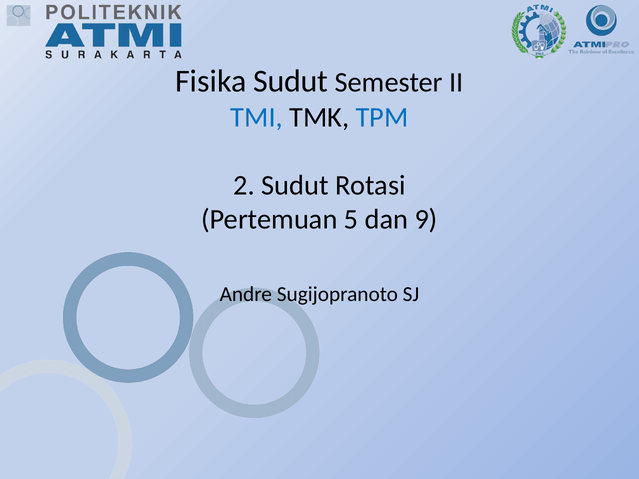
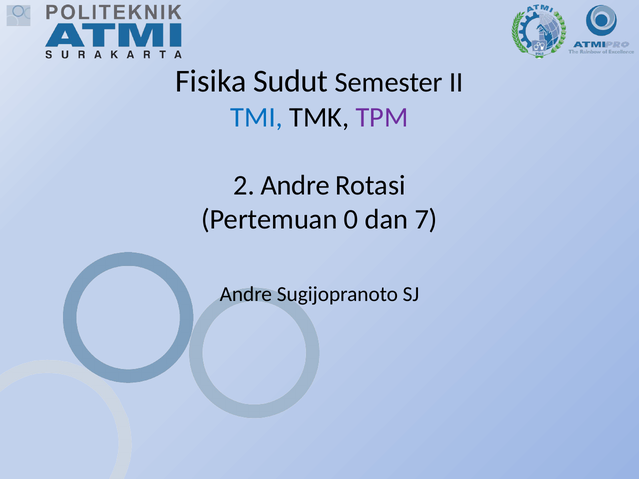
TPM colour: blue -> purple
2 Sudut: Sudut -> Andre
5: 5 -> 0
9: 9 -> 7
